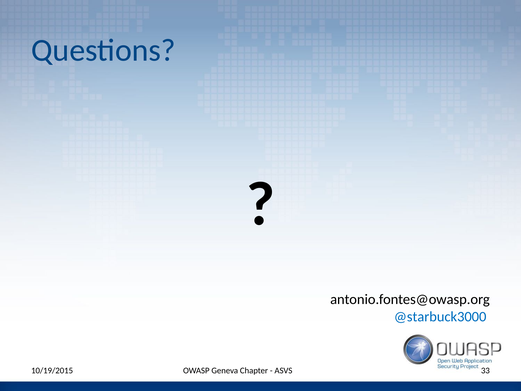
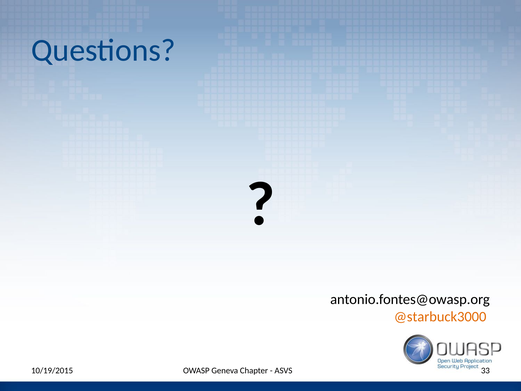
@starbuck3000 colour: blue -> orange
